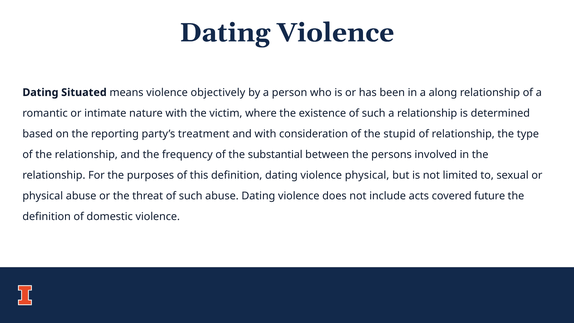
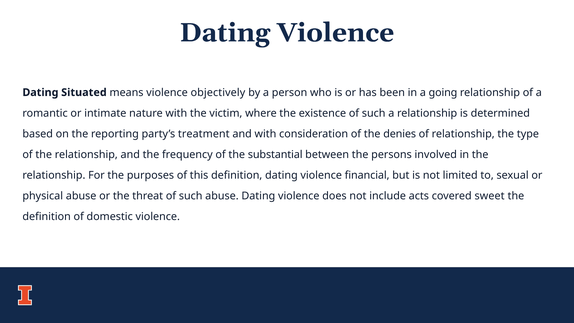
along: along -> going
stupid: stupid -> denies
violence physical: physical -> financial
future: future -> sweet
